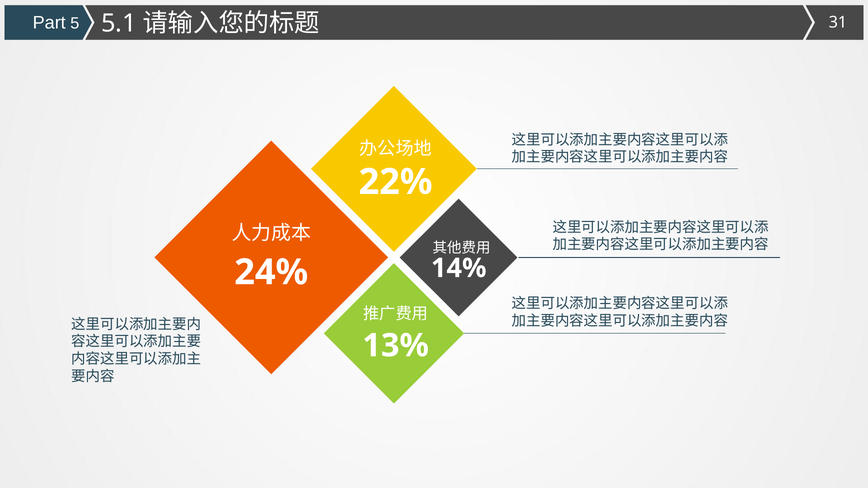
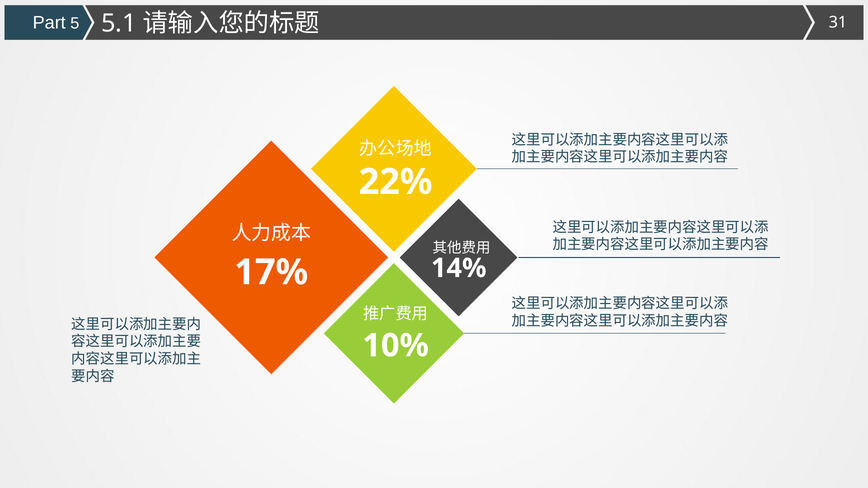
24%: 24% -> 17%
13%: 13% -> 10%
